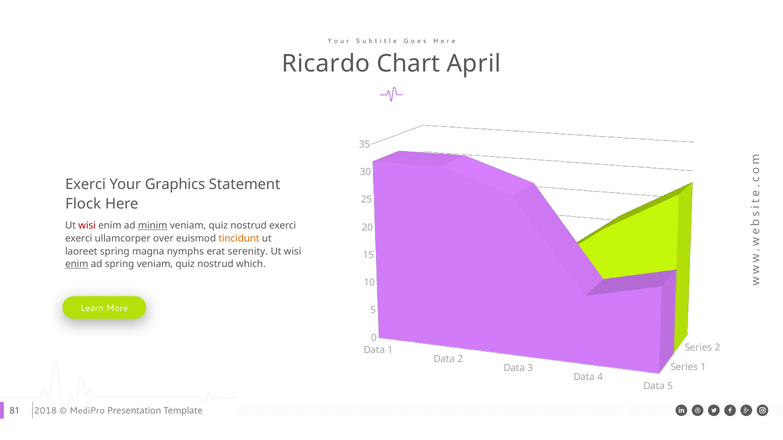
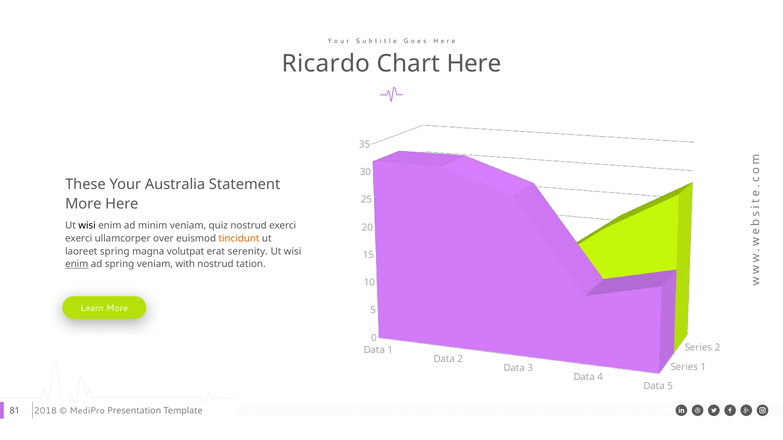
Chart April: April -> Here
Exerci at (85, 185): Exerci -> These
Graphics: Graphics -> Australia
Flock at (83, 204): Flock -> More
wisi at (87, 226) colour: red -> black
minim underline: present -> none
nymphs: nymphs -> volutpat
quiz at (185, 264): quiz -> with
which: which -> tation
